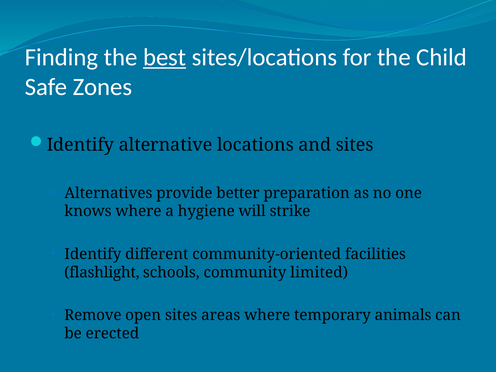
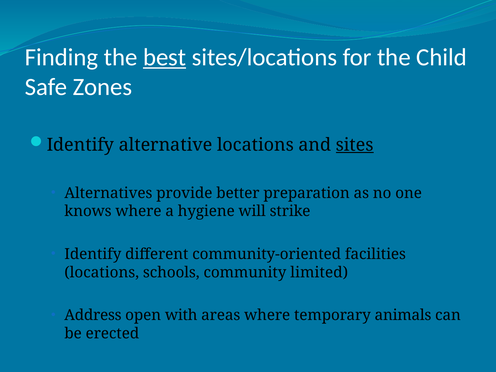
sites at (355, 145) underline: none -> present
flashlight at (102, 272): flashlight -> locations
Remove: Remove -> Address
open sites: sites -> with
